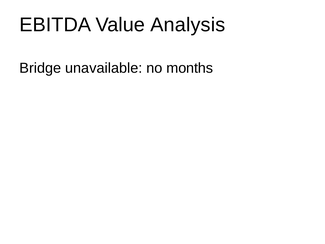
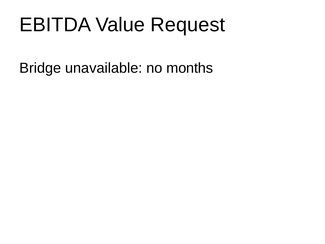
Analysis: Analysis -> Request
